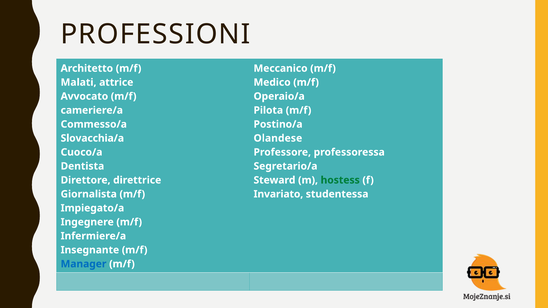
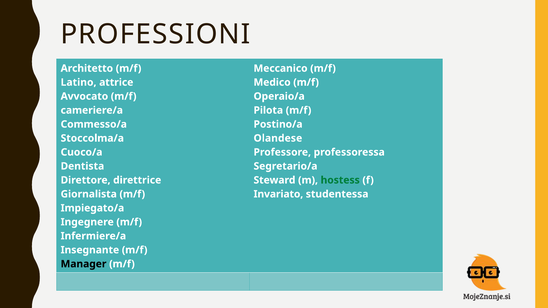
Malati: Malati -> Latino
Slovacchia/a: Slovacchia/a -> Stoccolma/a
Manager colour: blue -> black
